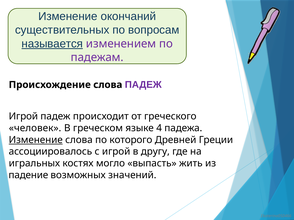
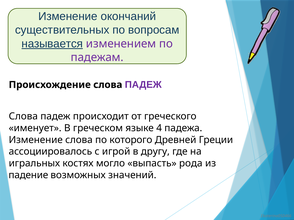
Игрой at (23, 117): Игрой -> Слова
человек: человек -> именует
Изменение at (36, 140) underline: present -> none
жить: жить -> рода
